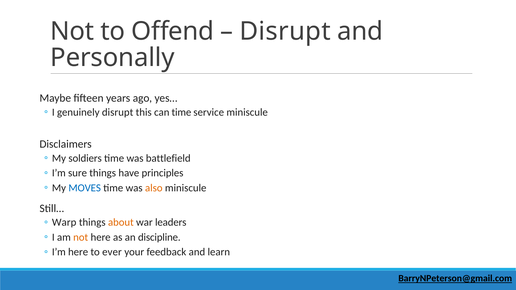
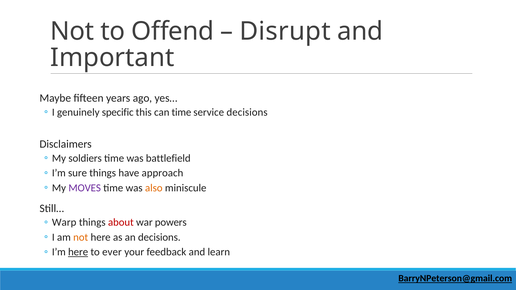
Personally: Personally -> Important
genuinely disrupt: disrupt -> specific
service miniscule: miniscule -> decisions
principles: principles -> approach
MOVES colour: blue -> purple
about colour: orange -> red
leaders: leaders -> powers
an discipline: discipline -> decisions
here at (78, 252) underline: none -> present
